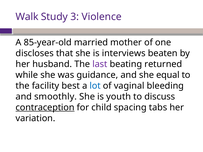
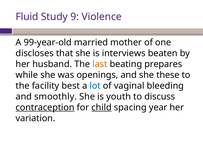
Walk: Walk -> Fluid
3: 3 -> 9
85-year-old: 85-year-old -> 99-year-old
last colour: purple -> orange
returned: returned -> prepares
guidance: guidance -> openings
equal: equal -> these
child underline: none -> present
tabs: tabs -> year
